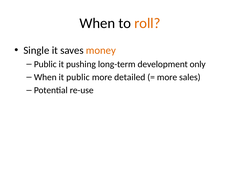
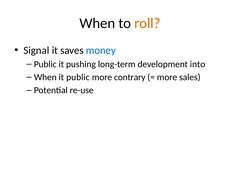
Single: Single -> Signal
money colour: orange -> blue
only: only -> into
detailed: detailed -> contrary
